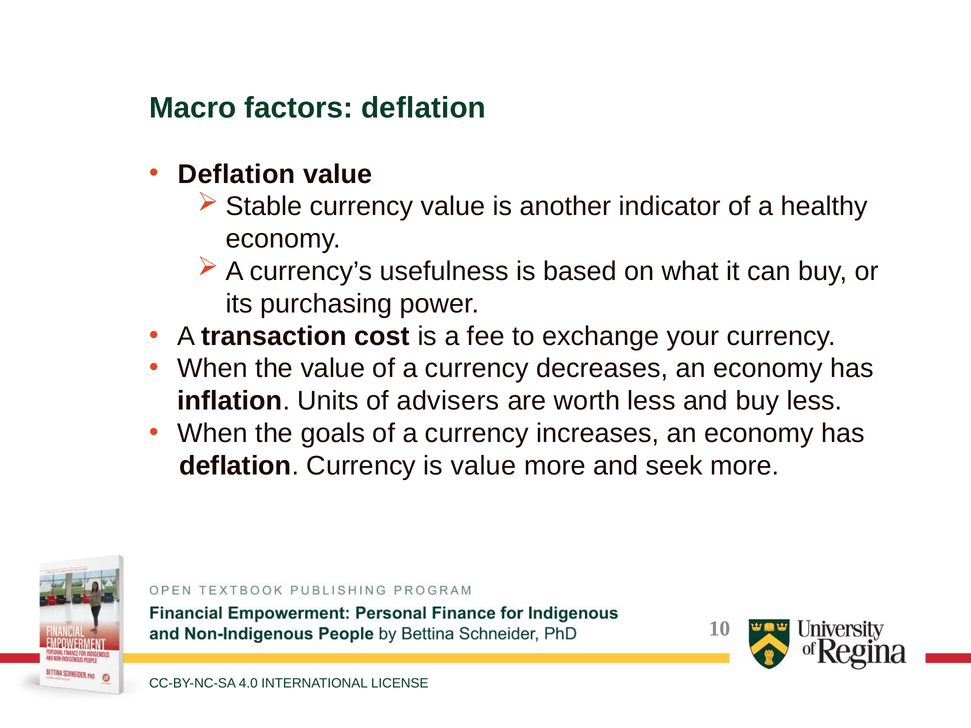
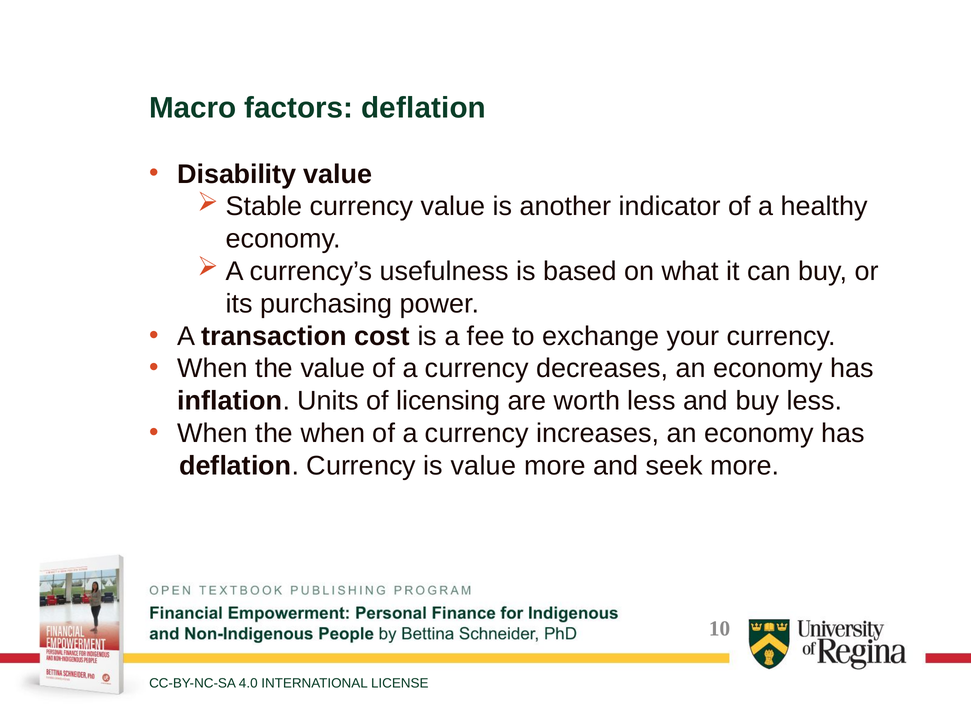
Deflation at (237, 174): Deflation -> Disability
advisers: advisers -> licensing
the goals: goals -> when
